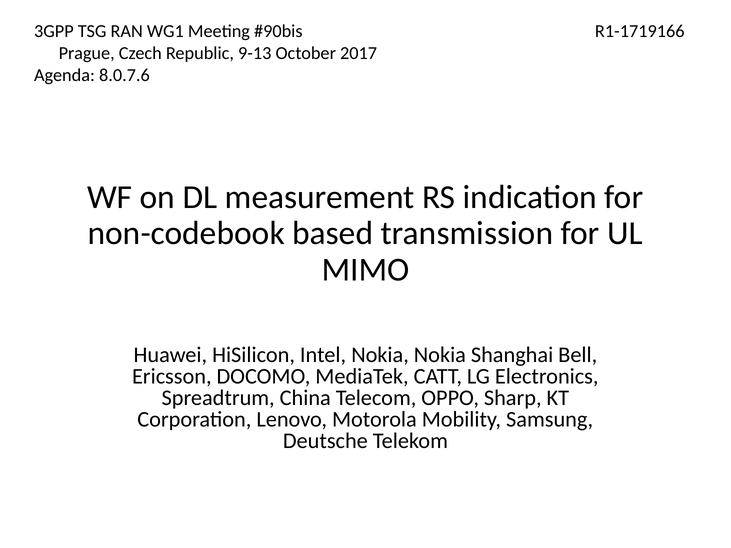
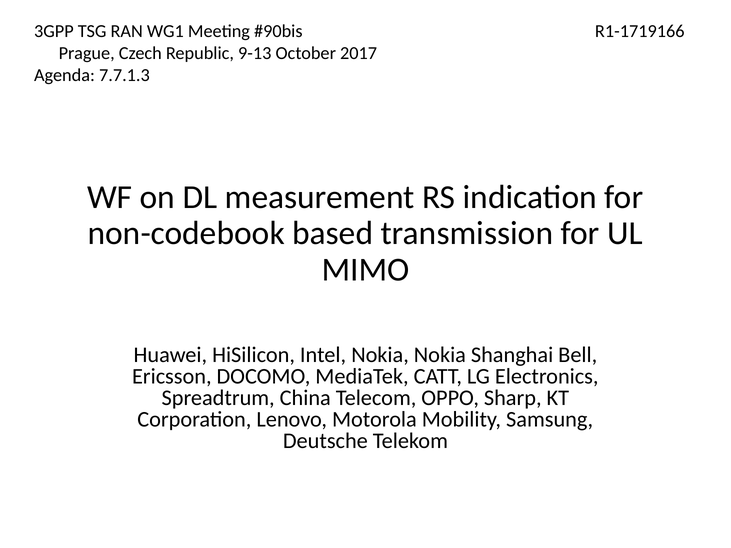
8.0.7.6: 8.0.7.6 -> 7.7.1.3
